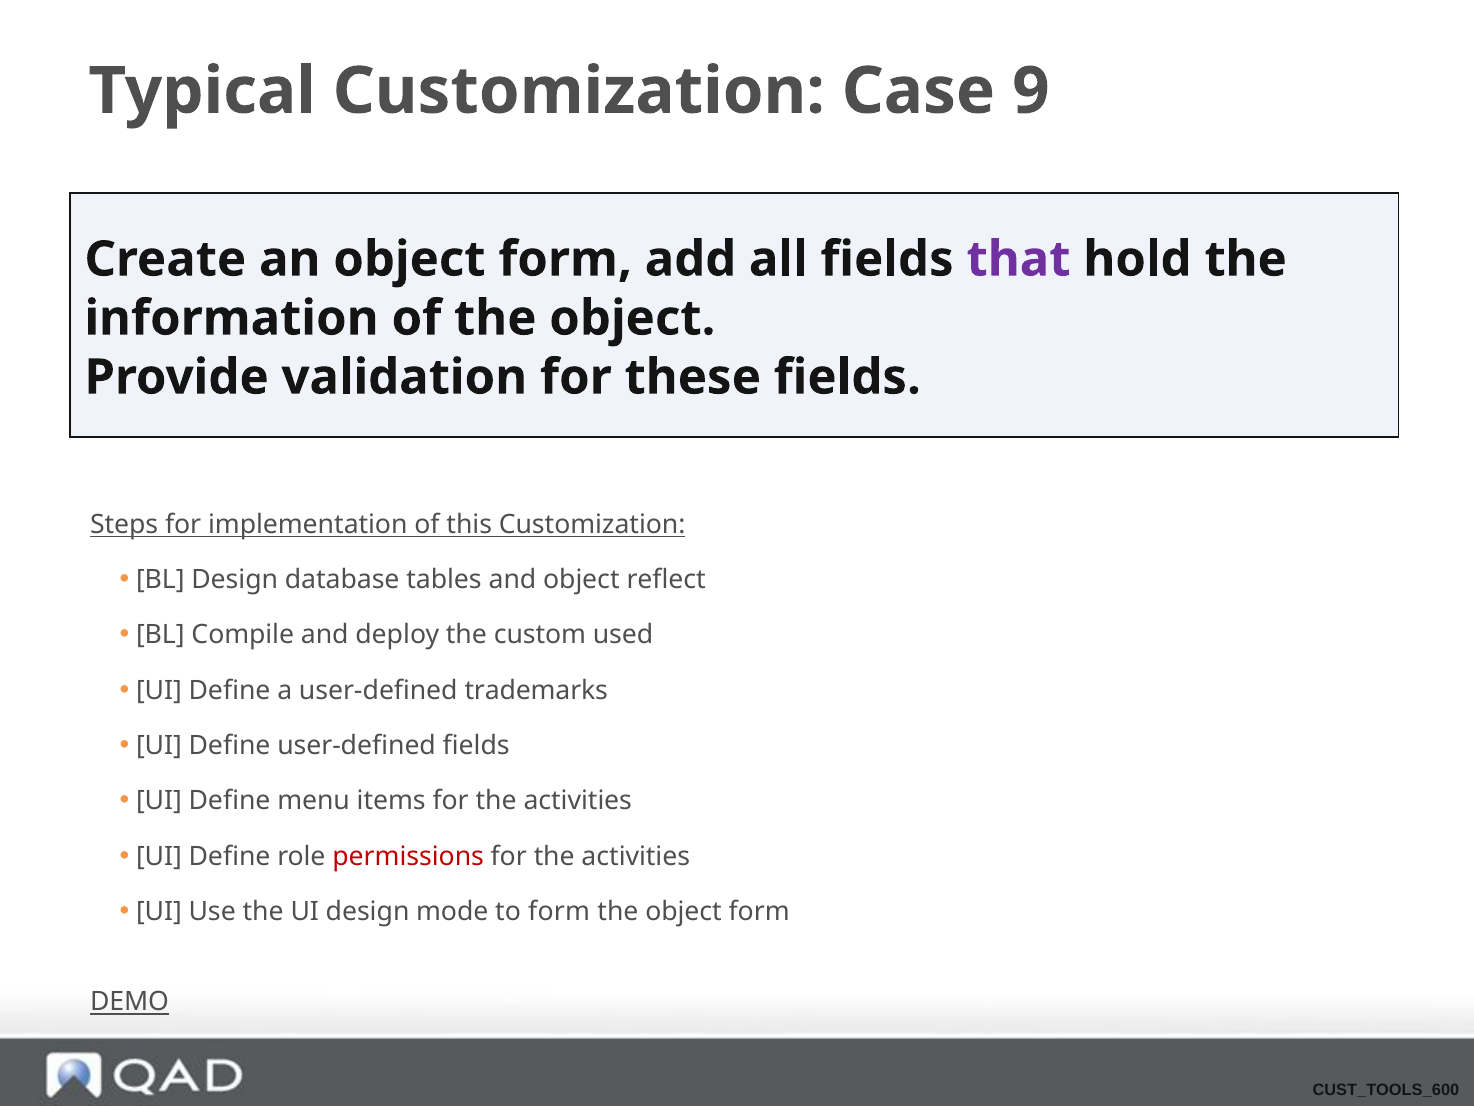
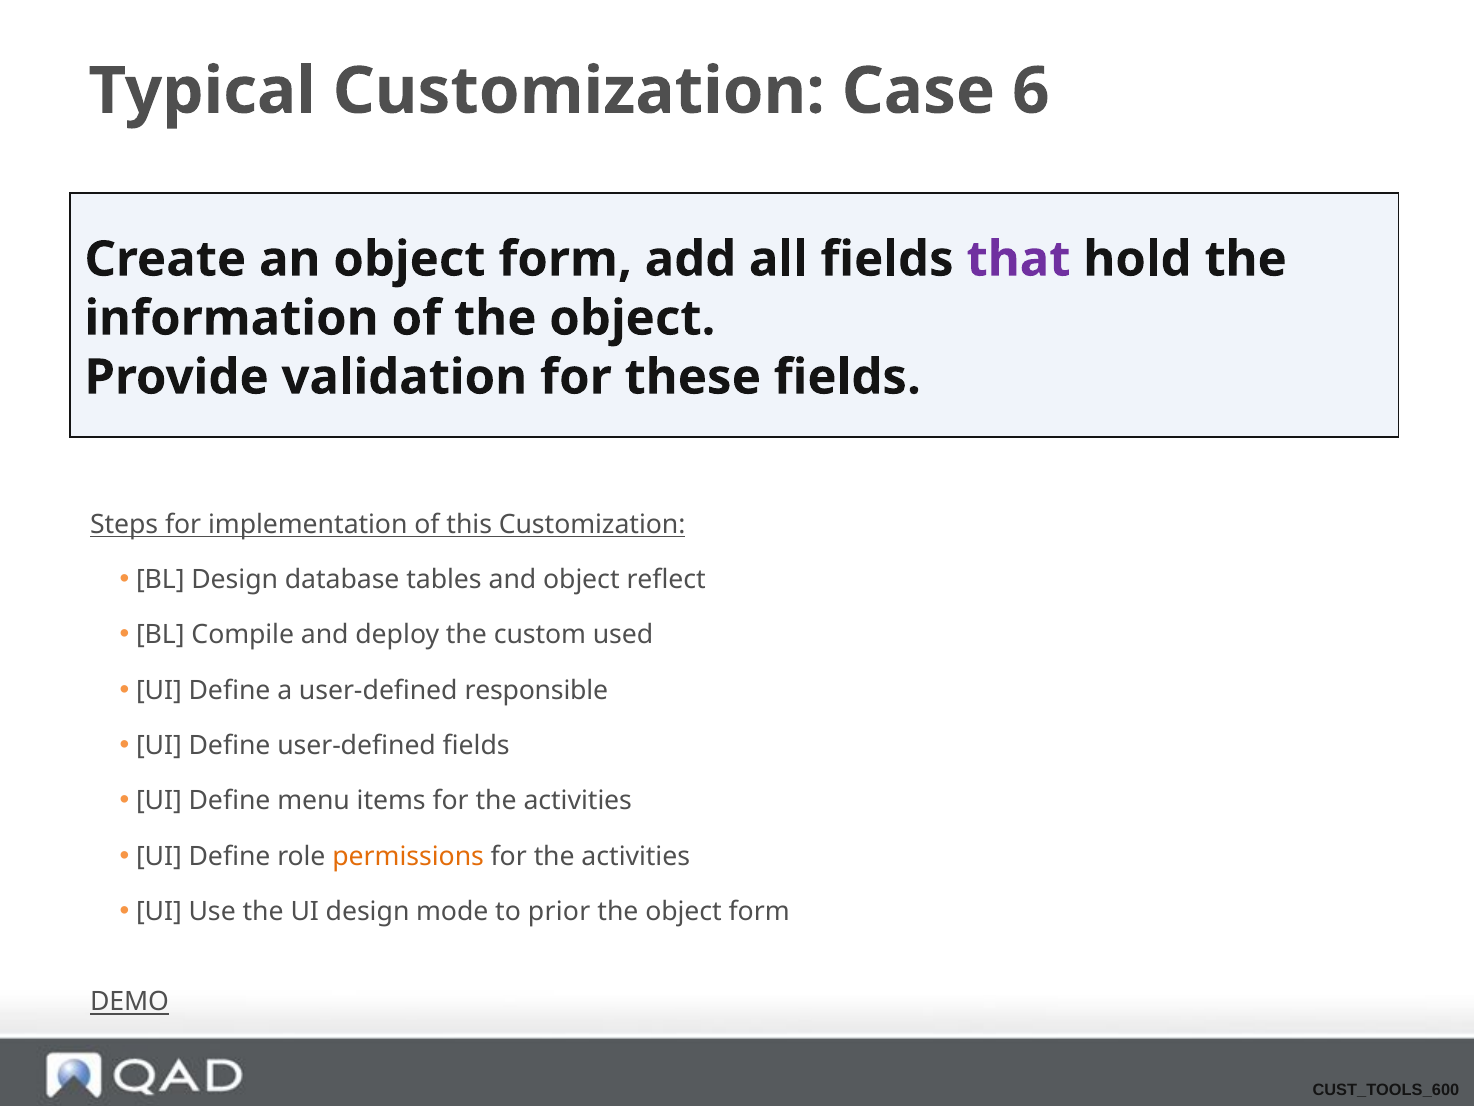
9: 9 -> 6
trademarks: trademarks -> responsible
permissions colour: red -> orange
to form: form -> prior
